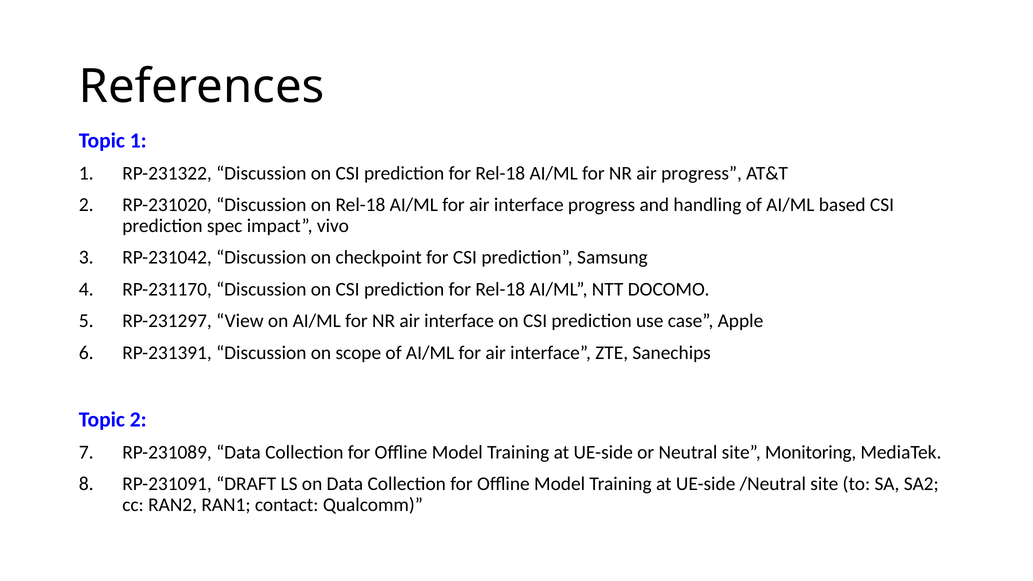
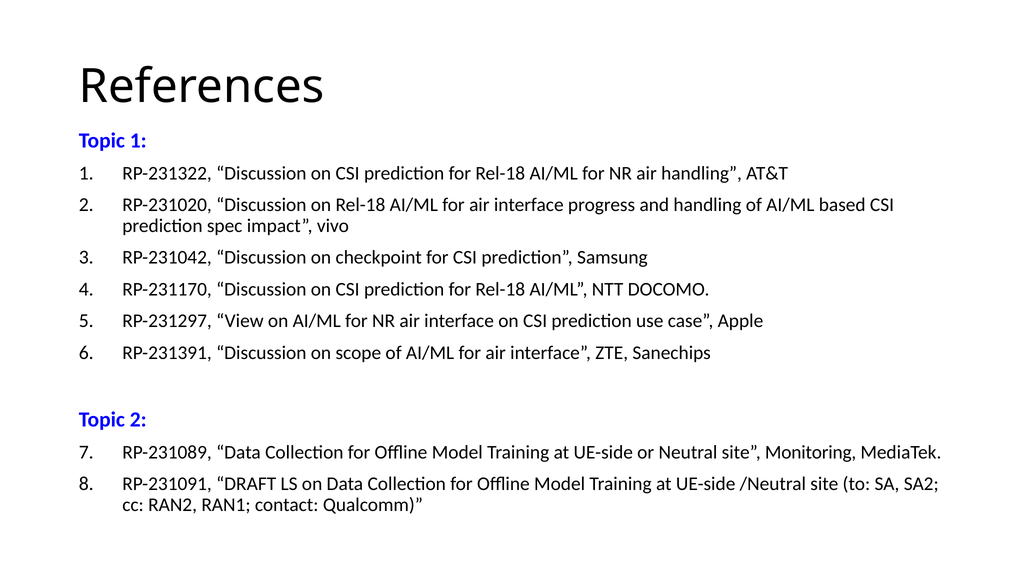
air progress: progress -> handling
